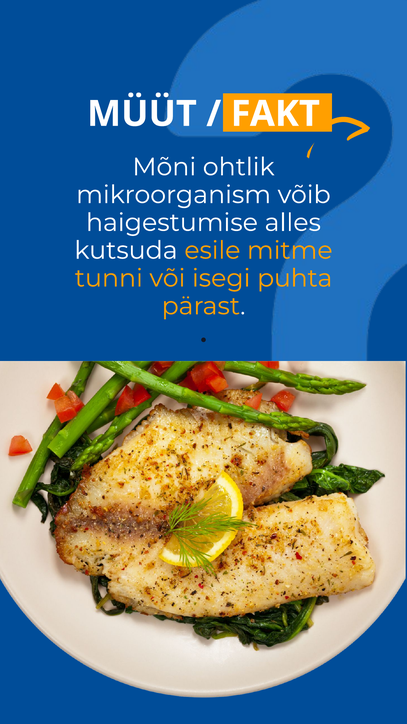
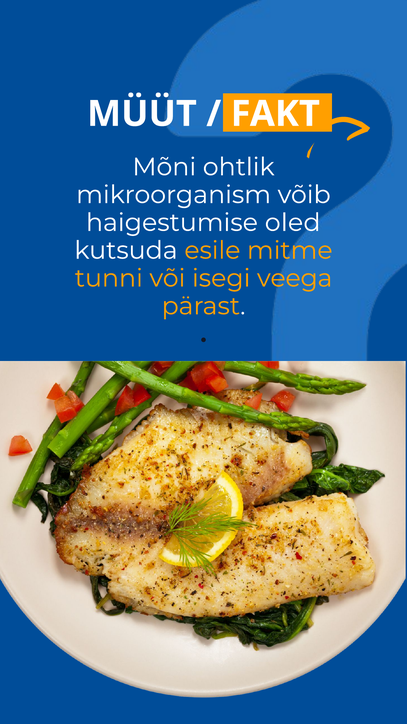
alles: alles -> oled
puhta: puhta -> veega
